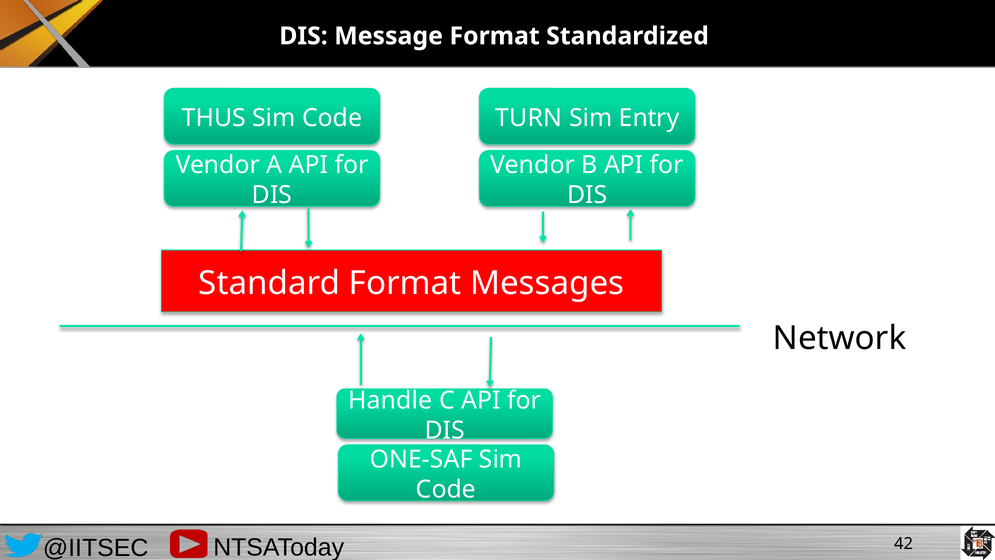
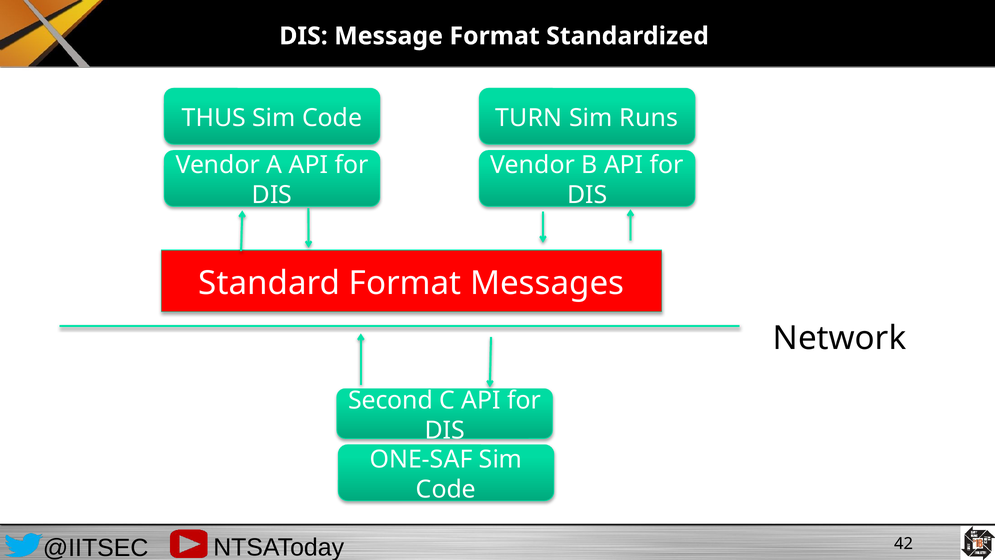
Entry: Entry -> Runs
Handle: Handle -> Second
